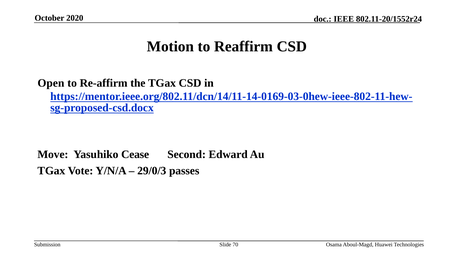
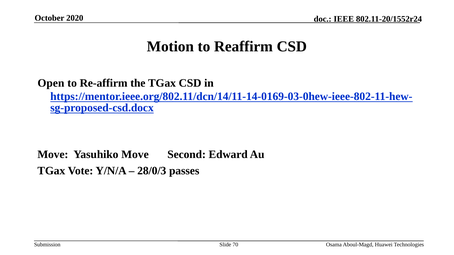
Yasuhiko Cease: Cease -> Move
29/0/3: 29/0/3 -> 28/0/3
